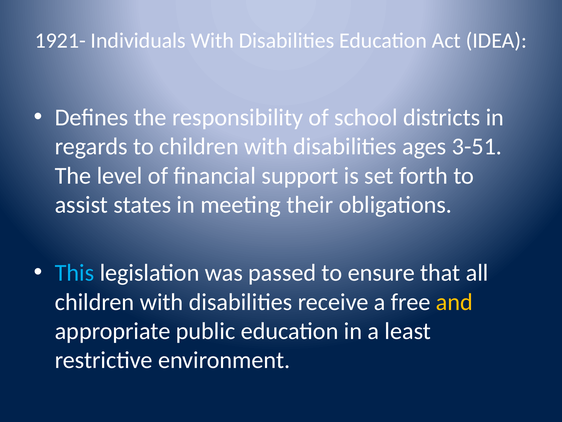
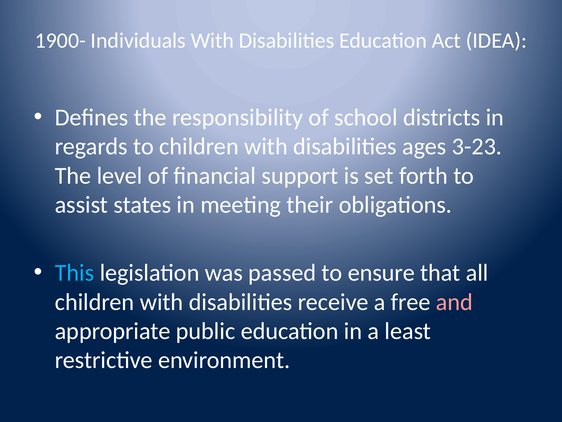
1921-: 1921- -> 1900-
3-51: 3-51 -> 3-23
and colour: yellow -> pink
